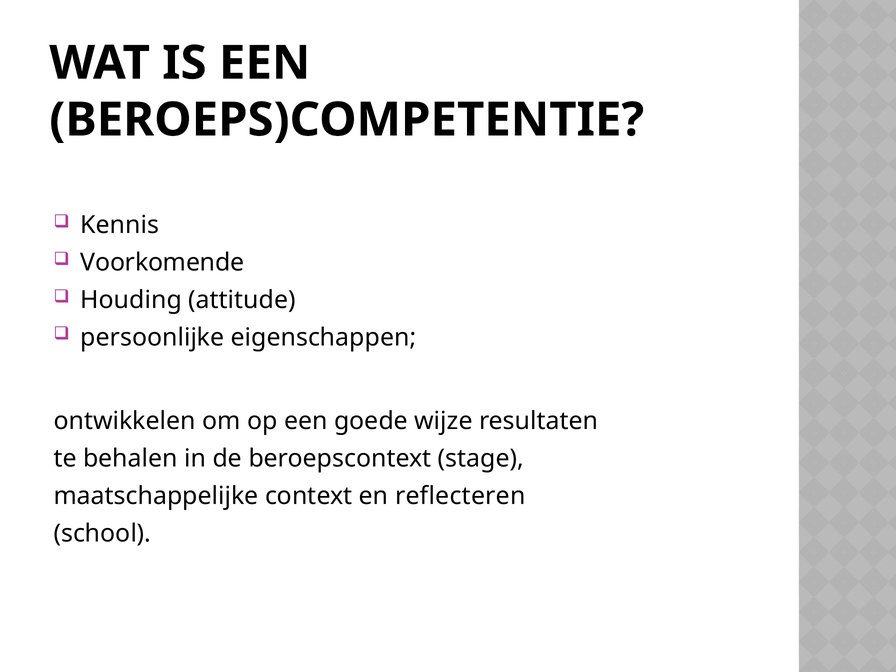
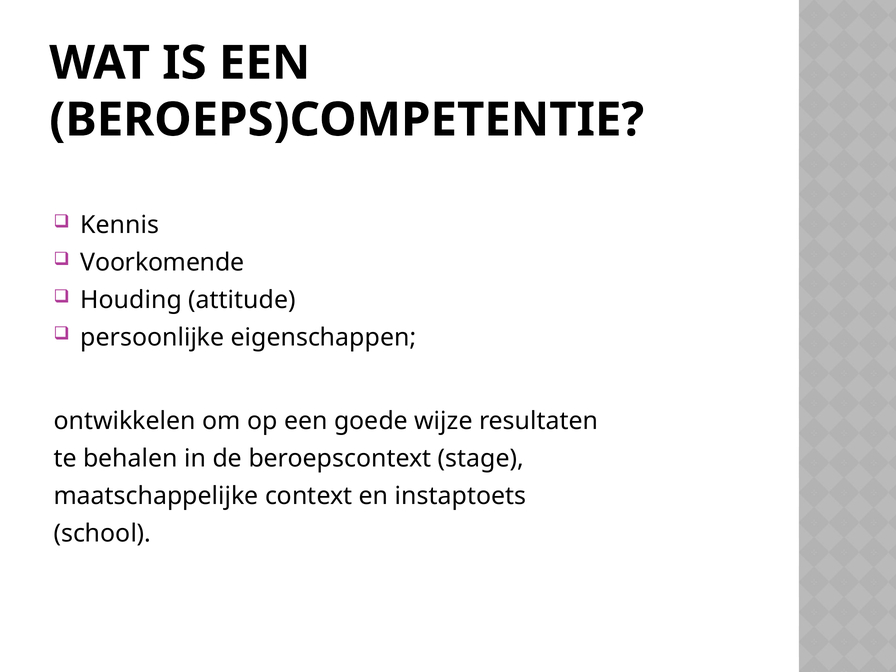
reflecteren: reflecteren -> instaptoets
